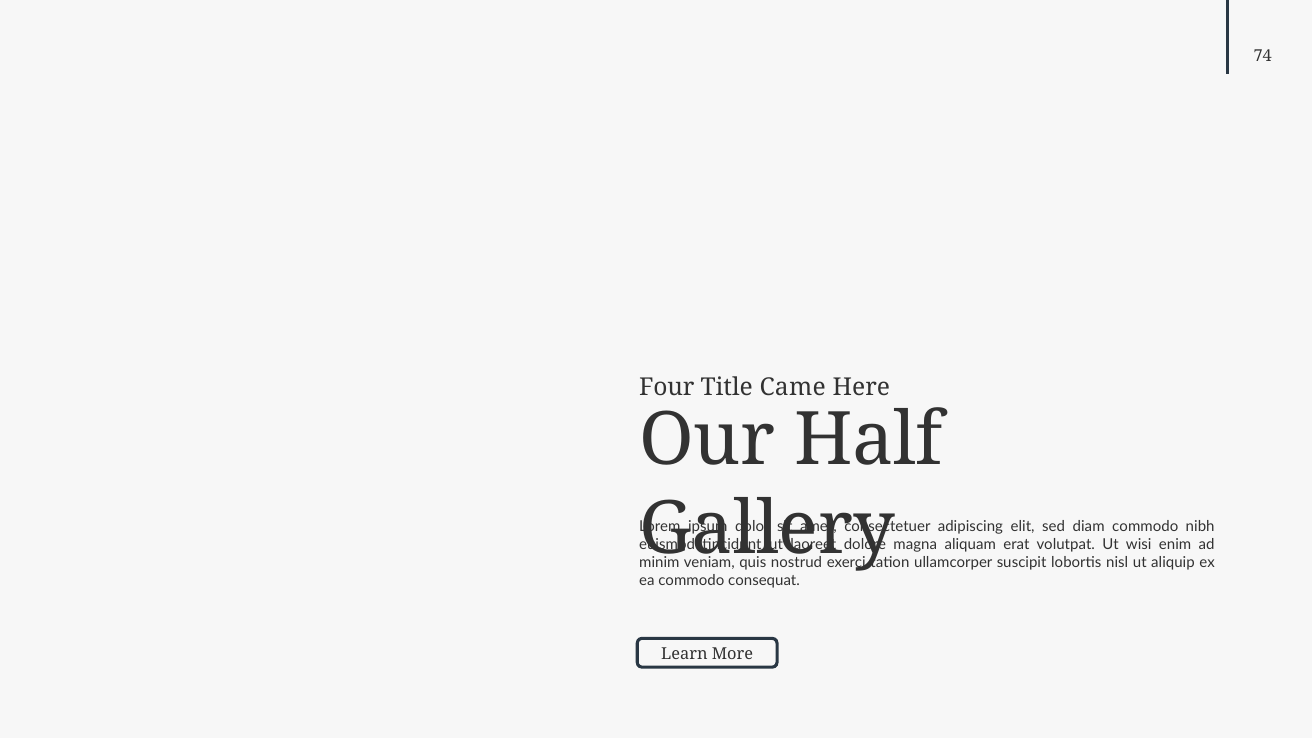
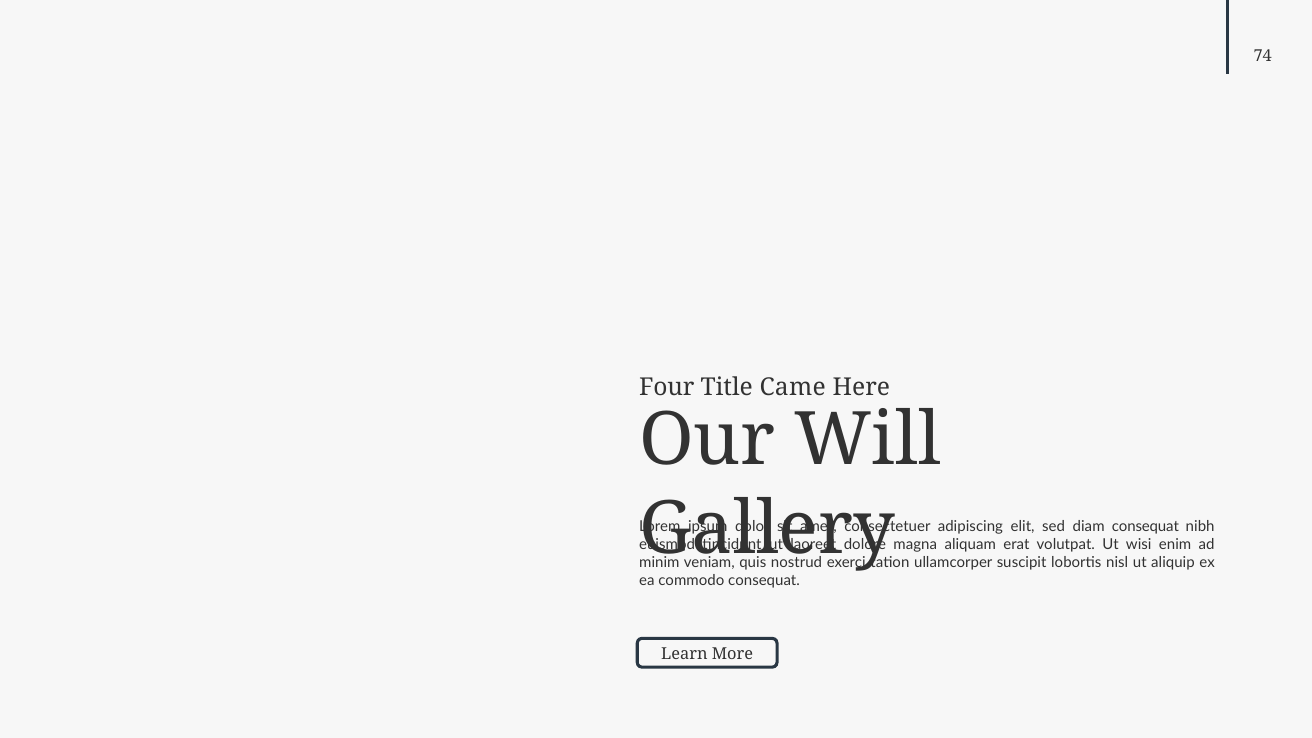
Half: Half -> Will
diam commodo: commodo -> consequat
